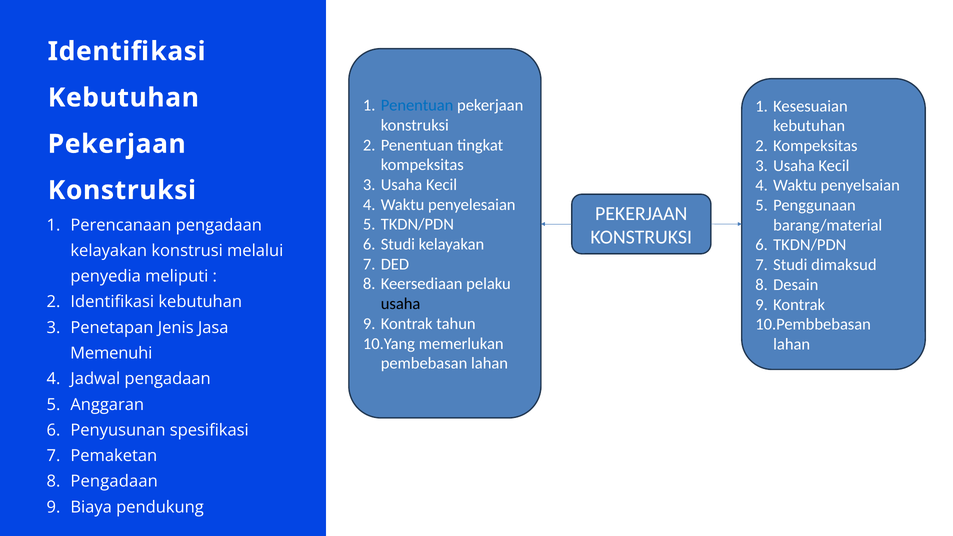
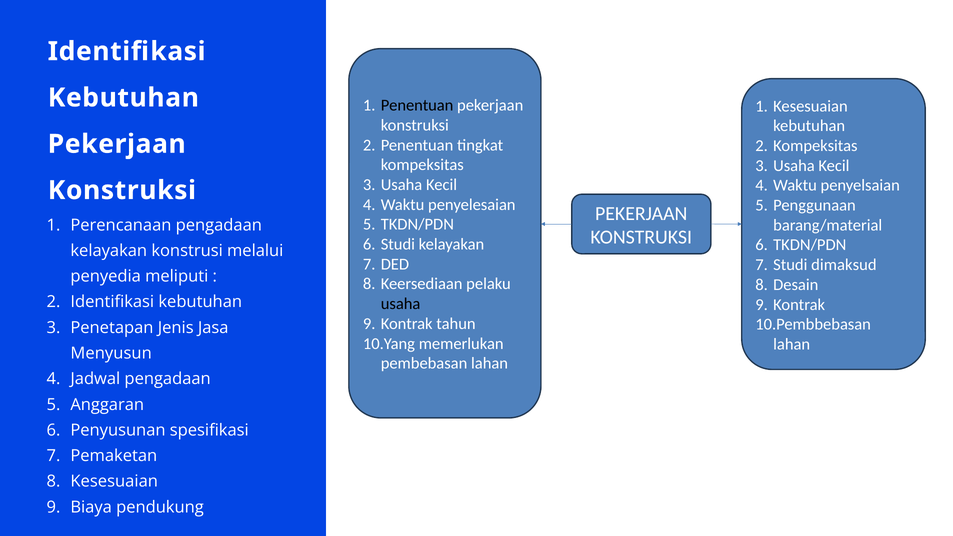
Penentuan at (417, 105) colour: blue -> black
Memenuhi: Memenuhi -> Menyusun
Pengadaan at (114, 482): Pengadaan -> Kesesuaian
